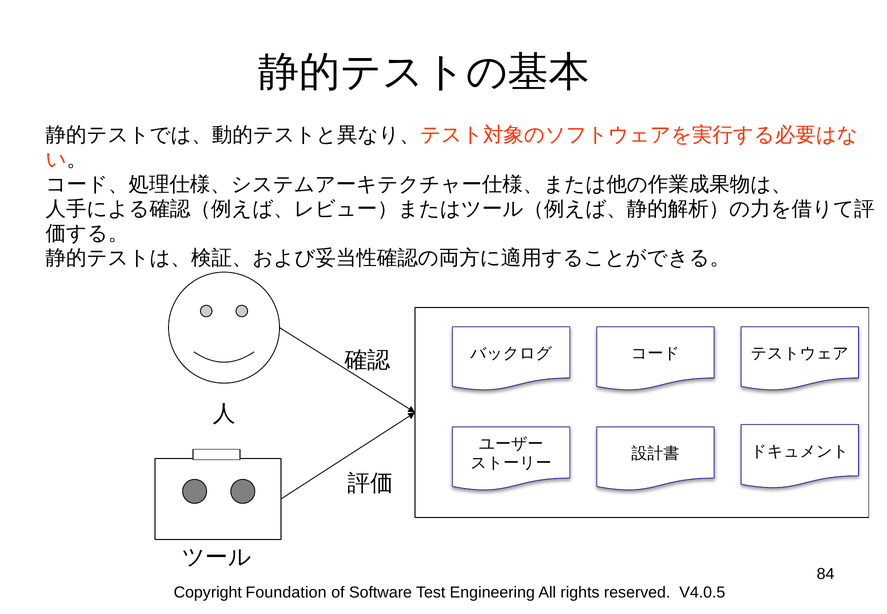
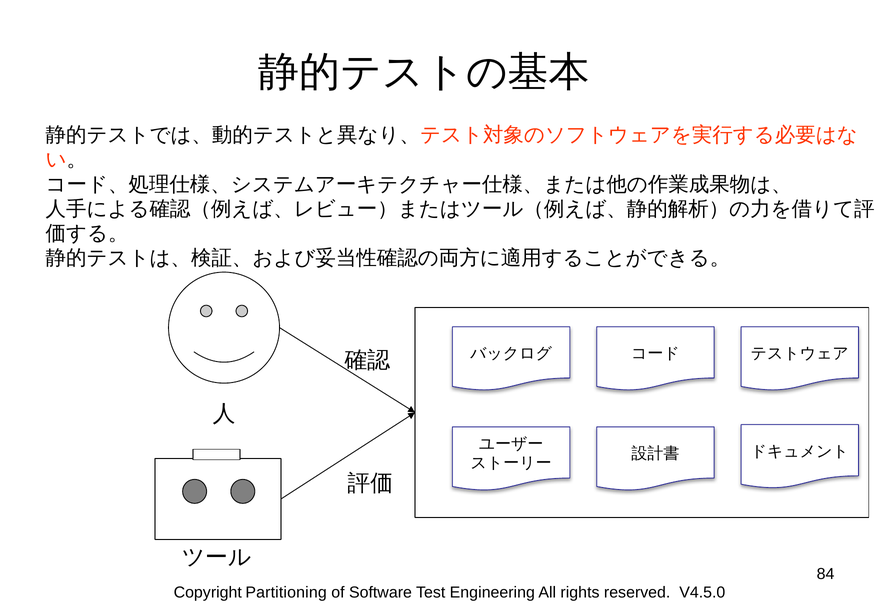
Foundation: Foundation -> Partitioning
V4.0.5: V4.0.5 -> V4.5.0
